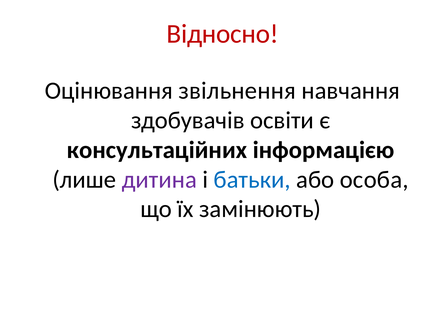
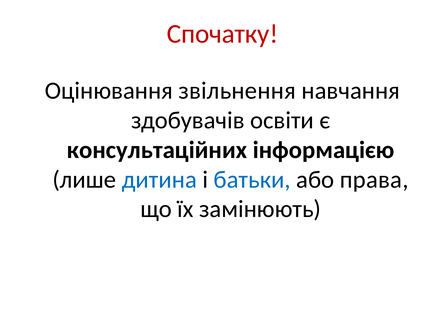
Відносно: Відносно -> Спочатку
дитина colour: purple -> blue
особа: особа -> права
